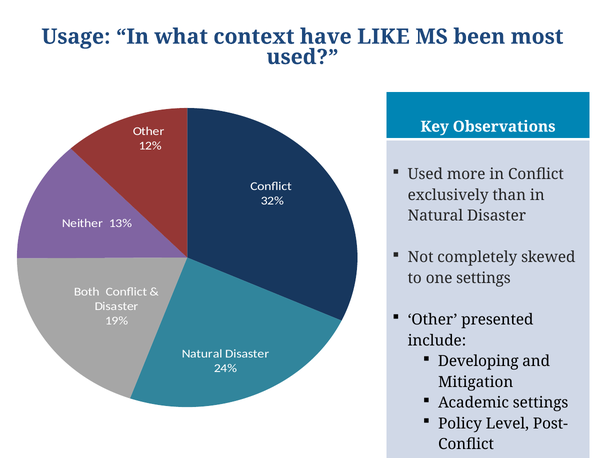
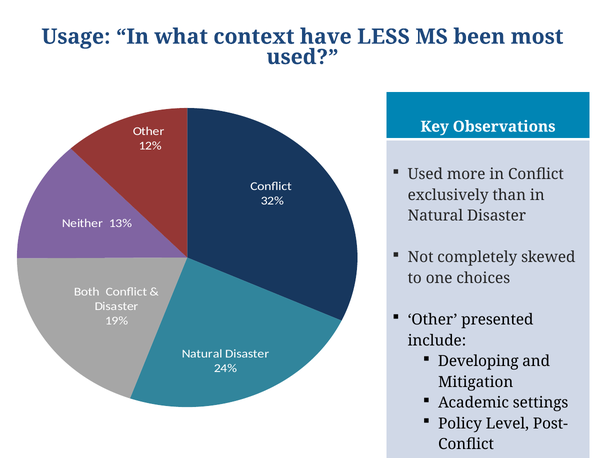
LIKE: LIKE -> LESS
one settings: settings -> choices
